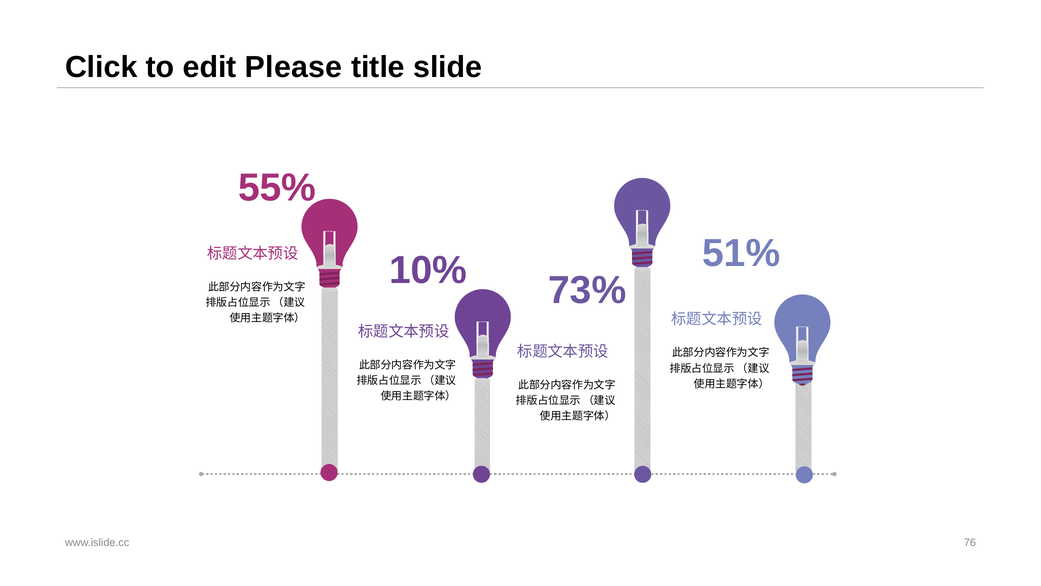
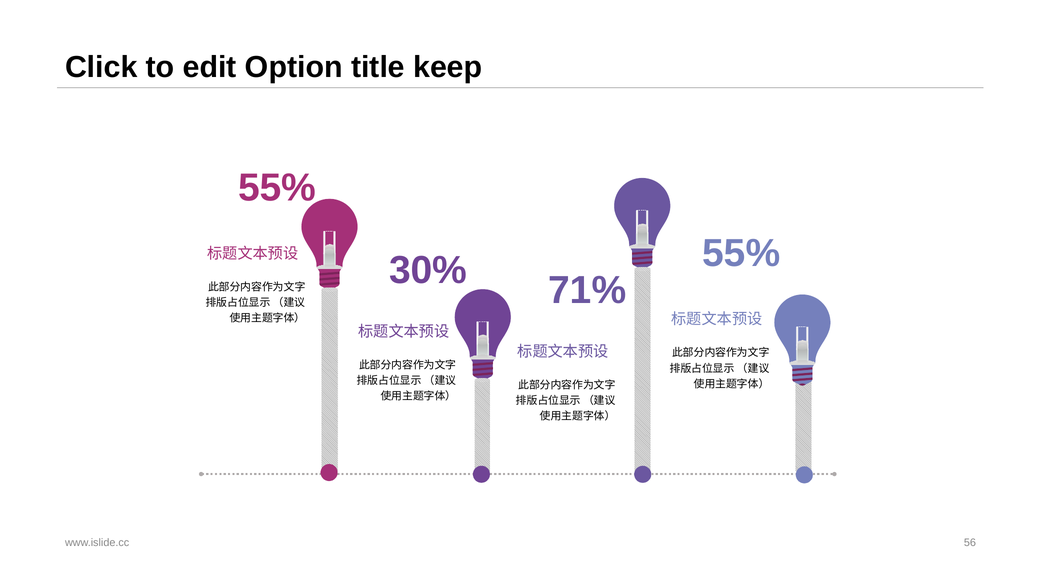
Please: Please -> Option
slide: slide -> keep
51% at (741, 253): 51% -> 55%
10%: 10% -> 30%
73%: 73% -> 71%
76: 76 -> 56
